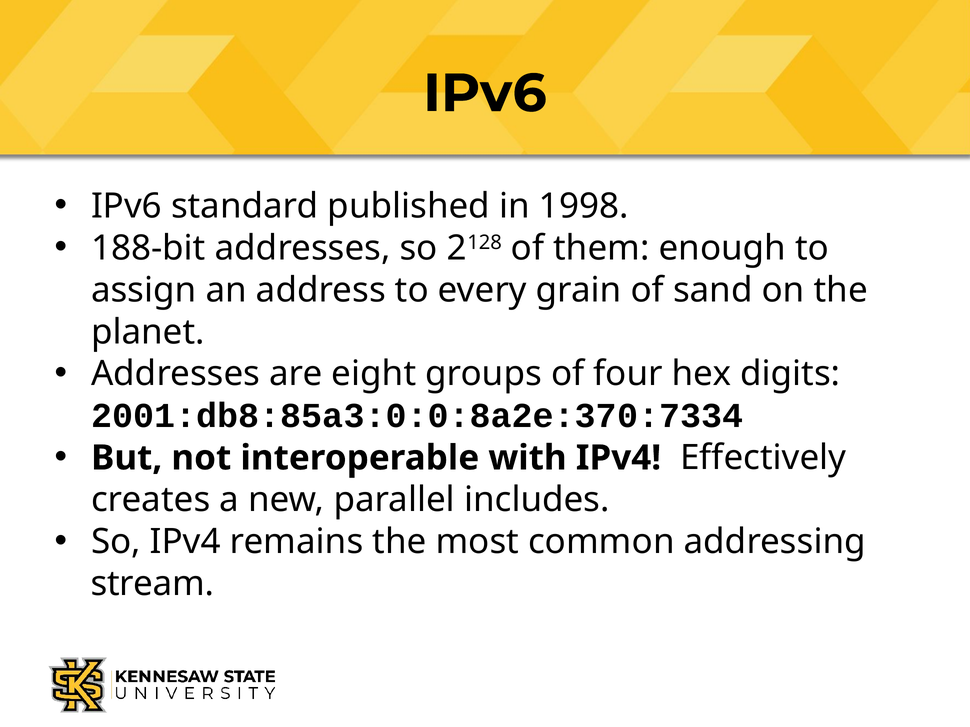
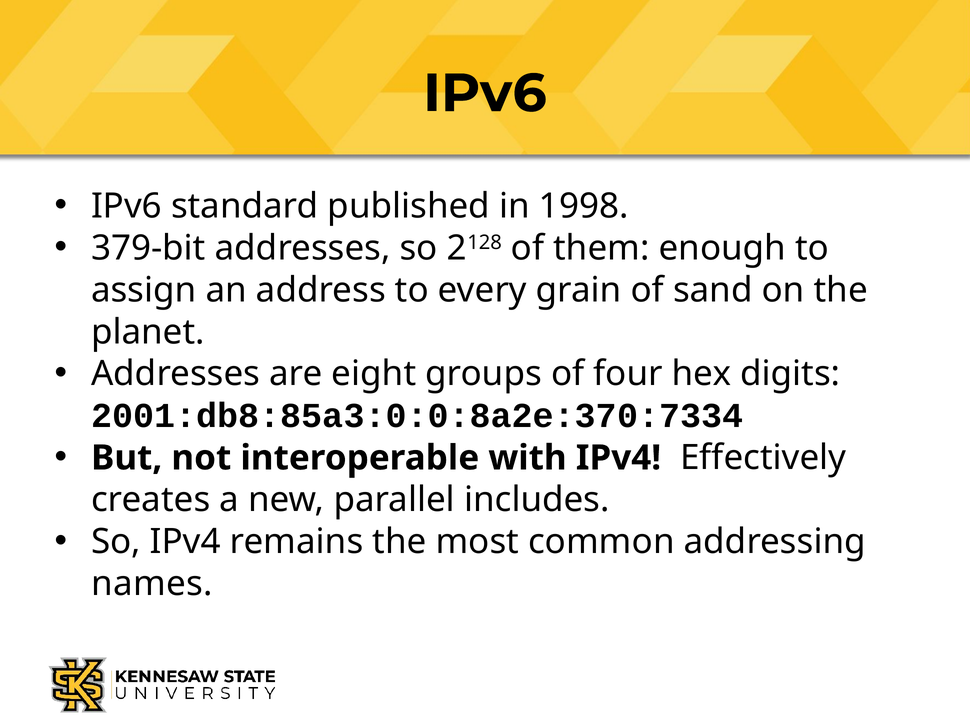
188-bit: 188-bit -> 379-bit
stream: stream -> names
